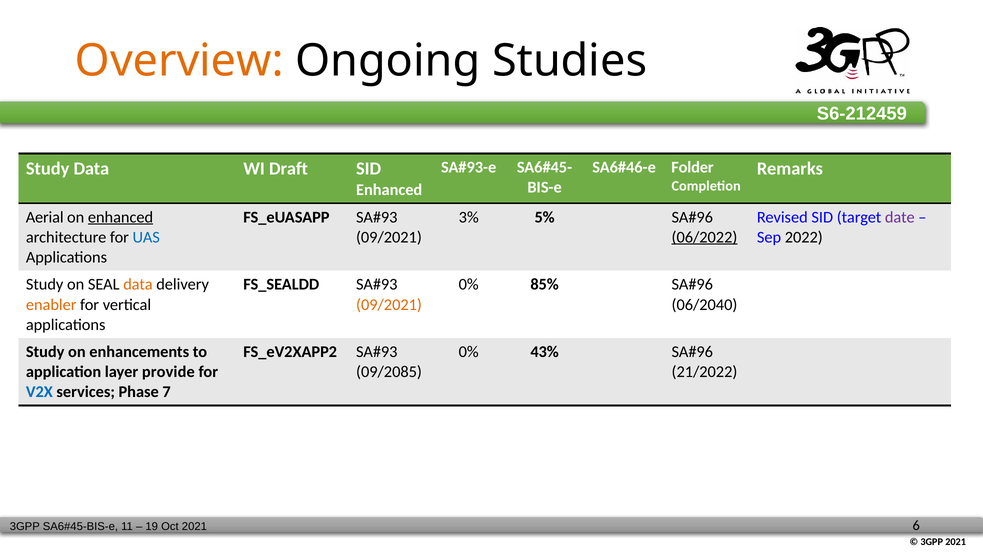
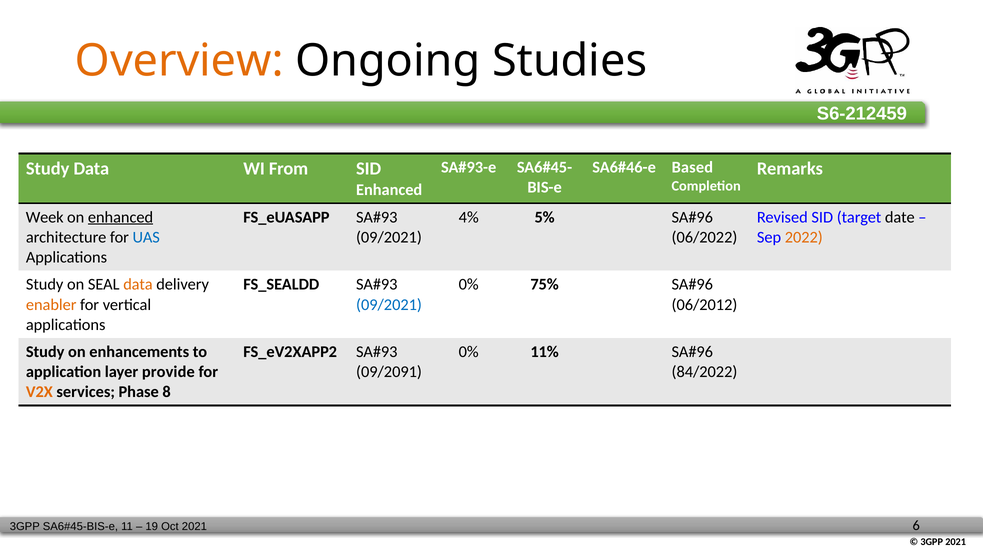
Folder: Folder -> Based
Draft: Draft -> From
Aerial: Aerial -> Week
3%: 3% -> 4%
date colour: purple -> black
06/2022 underline: present -> none
2022 colour: black -> orange
85%: 85% -> 75%
09/2021 at (389, 305) colour: orange -> blue
06/2040: 06/2040 -> 06/2012
43%: 43% -> 11%
09/2085: 09/2085 -> 09/2091
21/2022: 21/2022 -> 84/2022
V2X colour: blue -> orange
7: 7 -> 8
